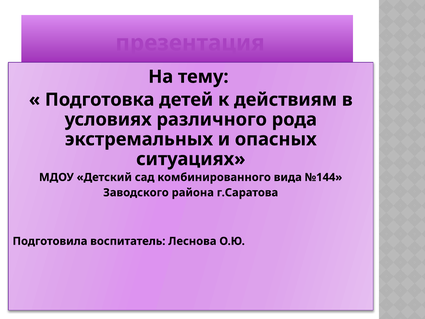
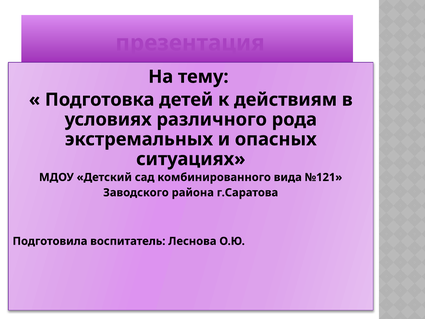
№144: №144 -> №121
